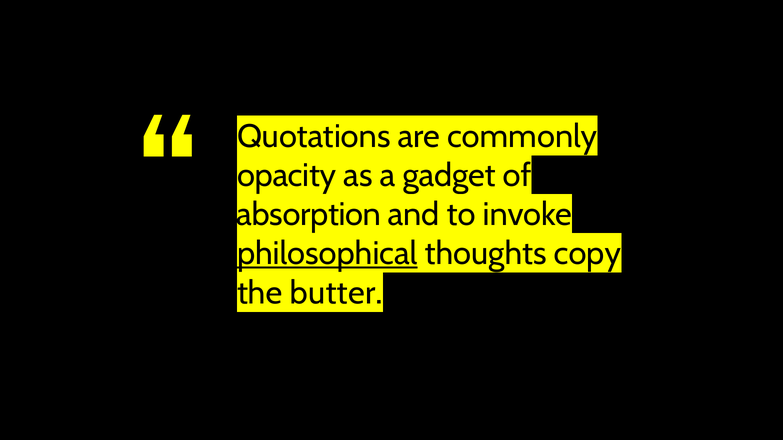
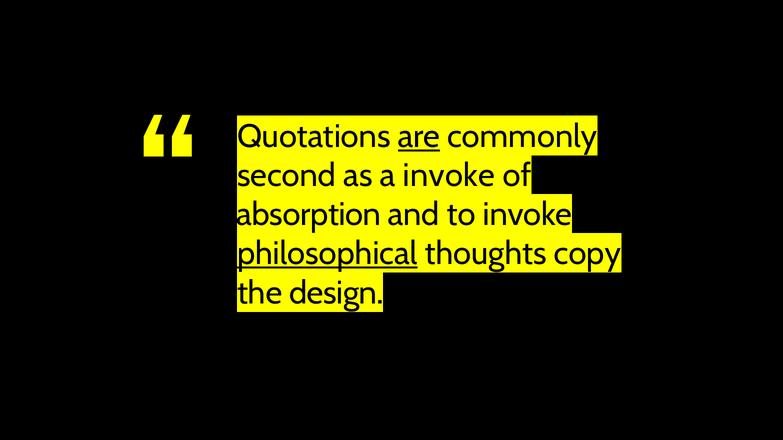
are underline: none -> present
opacity: opacity -> second
a gadget: gadget -> invoke
butter: butter -> design
